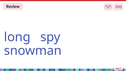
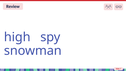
long: long -> high
